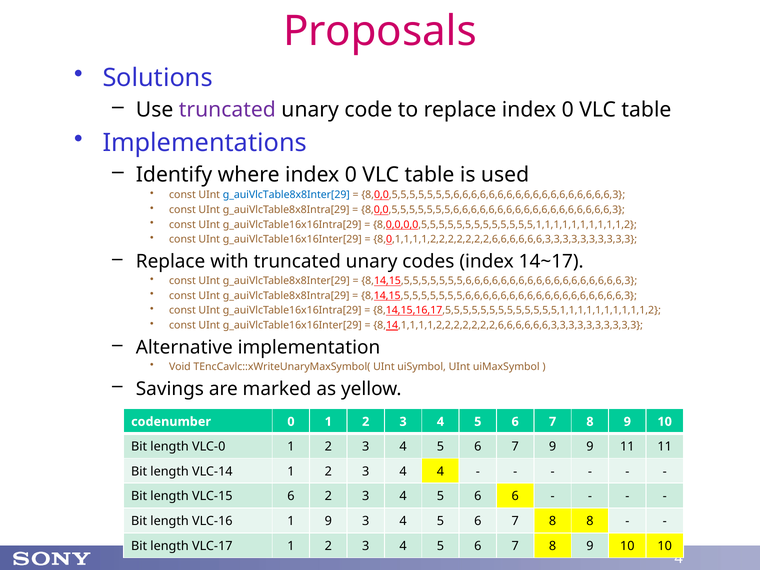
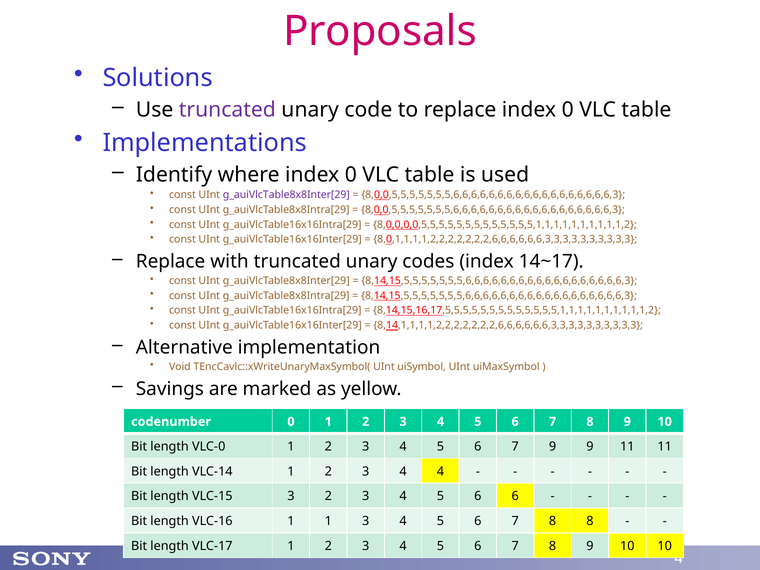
g_auiVlcTable8x8Inter[29 at (286, 195) colour: blue -> purple
VLC-15 6: 6 -> 3
1 9: 9 -> 1
